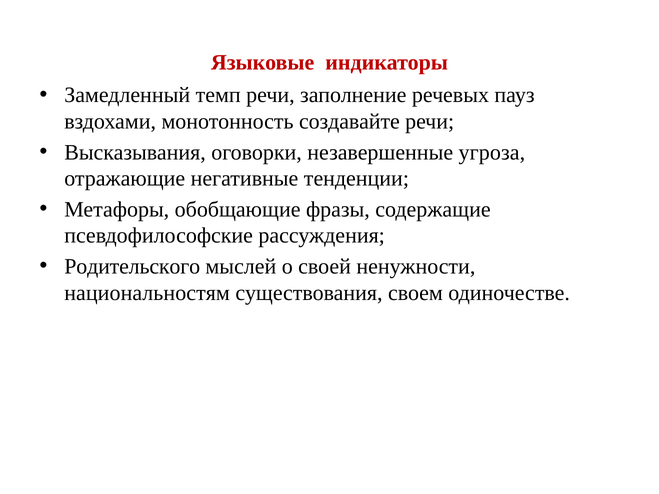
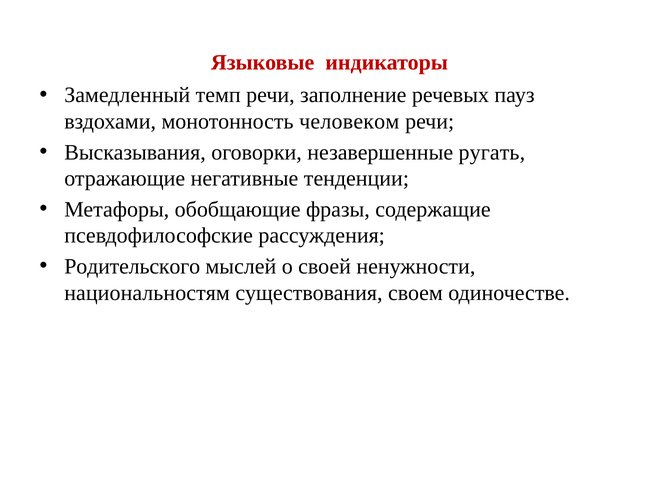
создавайте: создавайте -> человеком
угроза: угроза -> ругать
